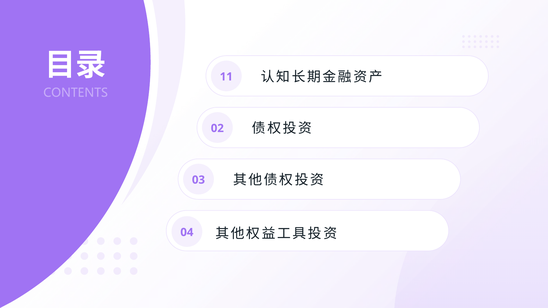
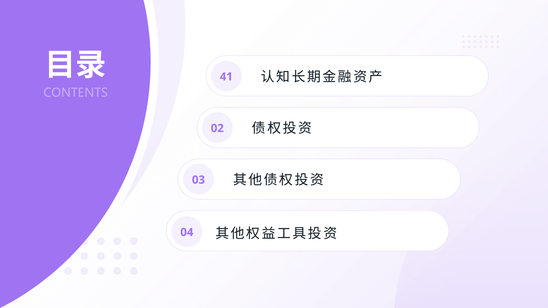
11: 11 -> 41
